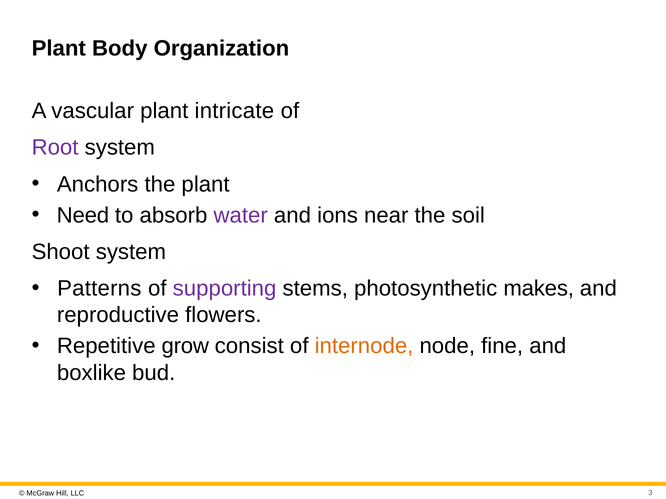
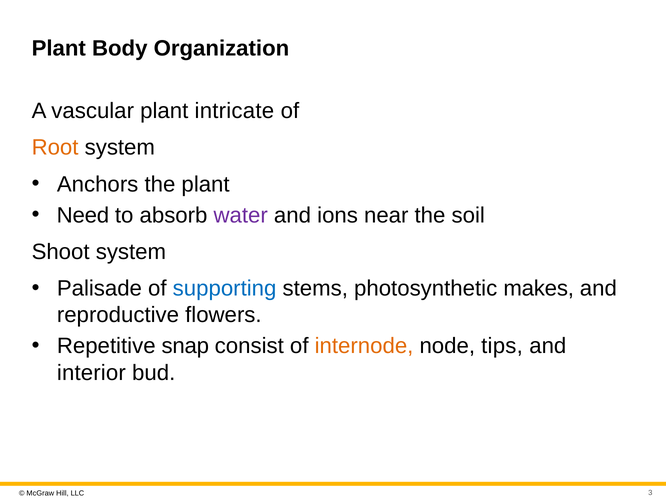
Root colour: purple -> orange
Patterns: Patterns -> Palisade
supporting colour: purple -> blue
grow: grow -> snap
fine: fine -> tips
boxlike: boxlike -> interior
